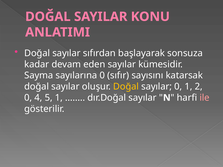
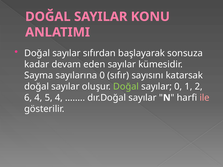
Doğal at (126, 87) colour: yellow -> light green
0 at (28, 98): 0 -> 6
5 1: 1 -> 4
